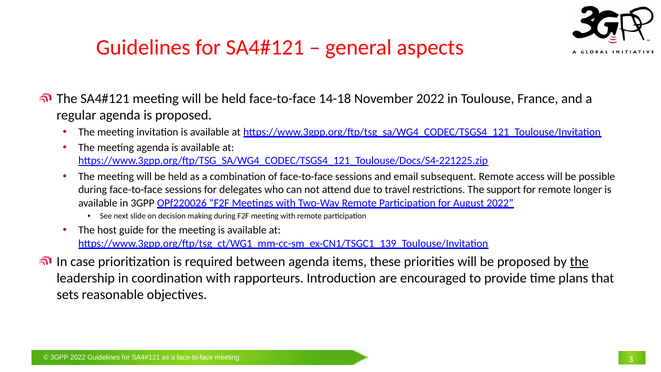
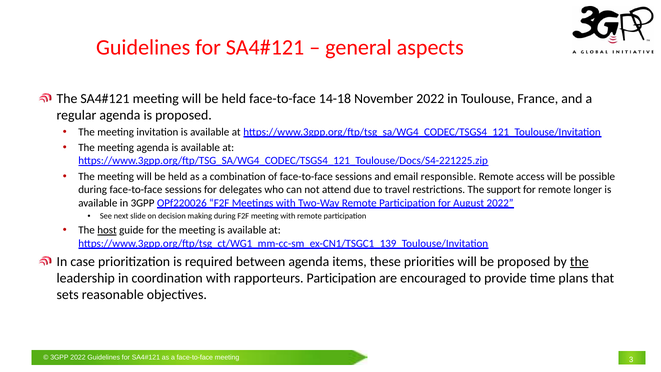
subsequent: subsequent -> responsible
host underline: none -> present
rapporteurs Introduction: Introduction -> Participation
